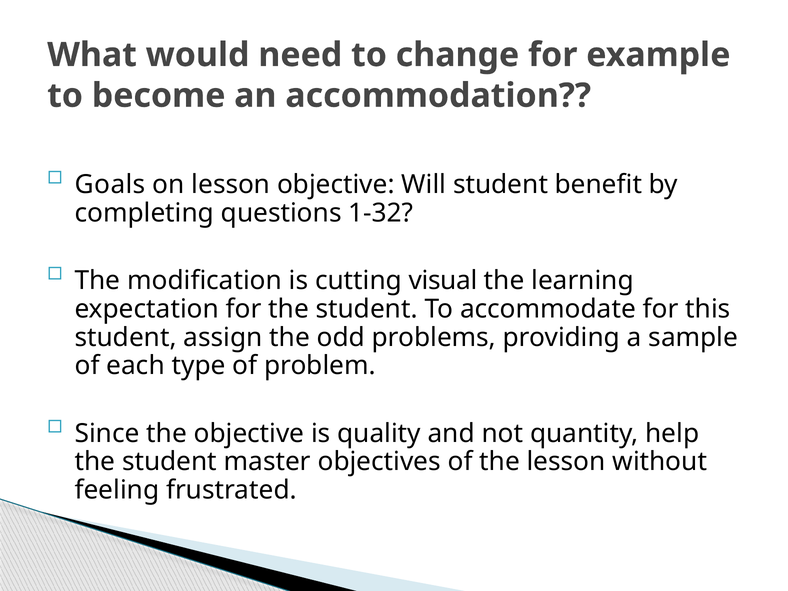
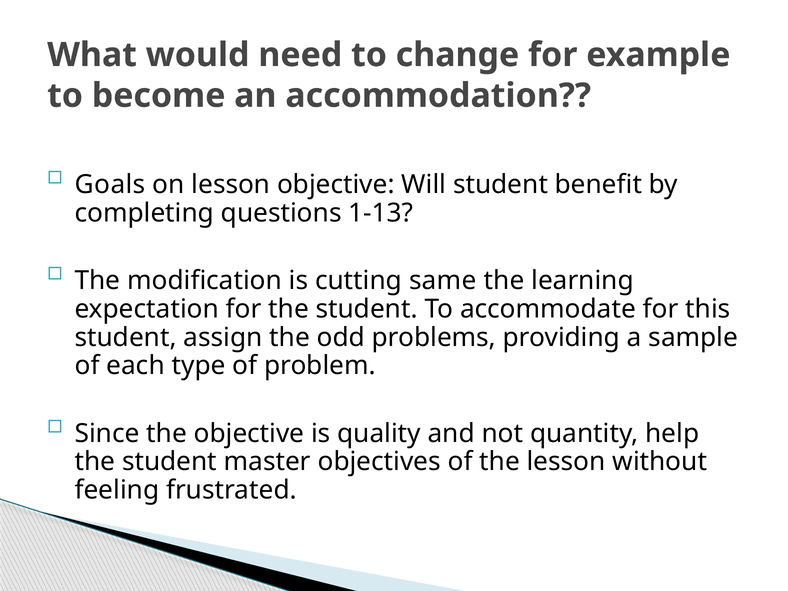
1-32: 1-32 -> 1-13
visual: visual -> same
